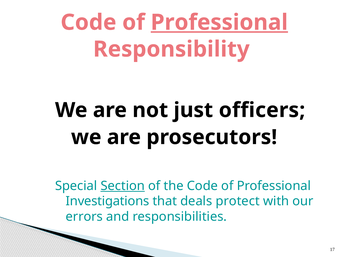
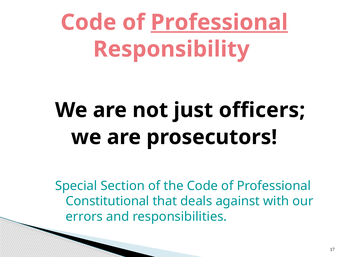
Section underline: present -> none
Investigations: Investigations -> Constitutional
protect: protect -> against
